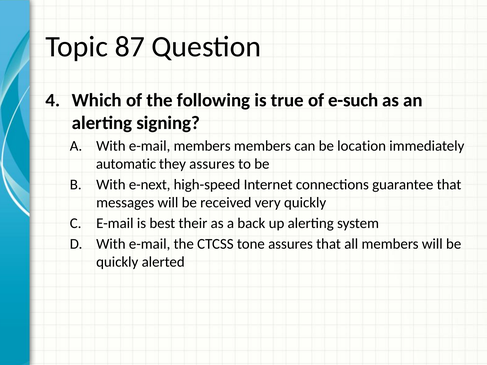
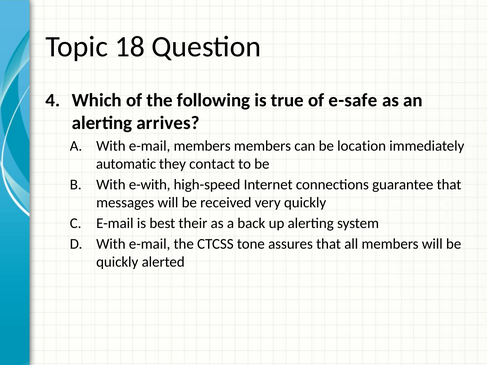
87: 87 -> 18
e-such: e-such -> e-safe
signing: signing -> arrives
they assures: assures -> contact
e-next: e-next -> e-with
